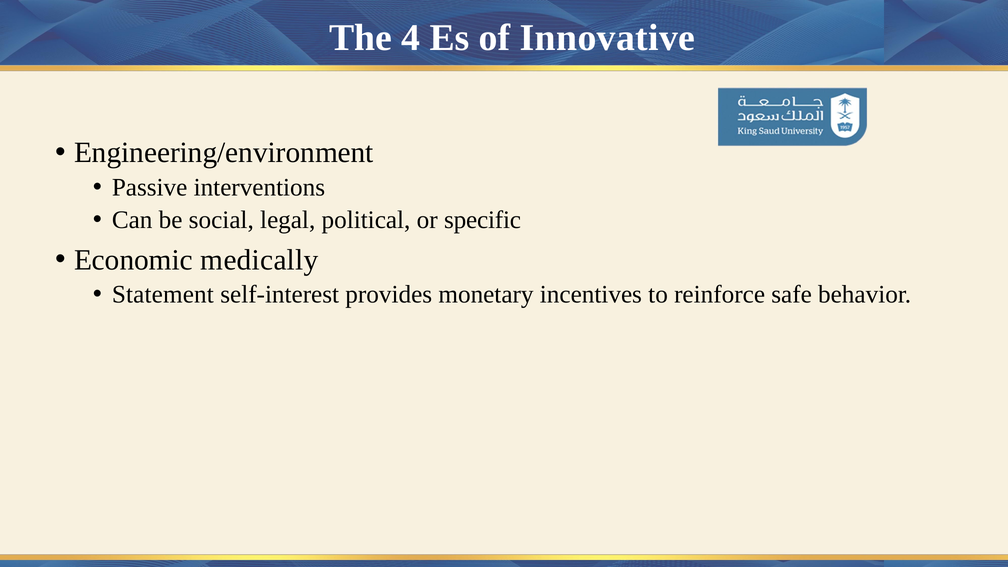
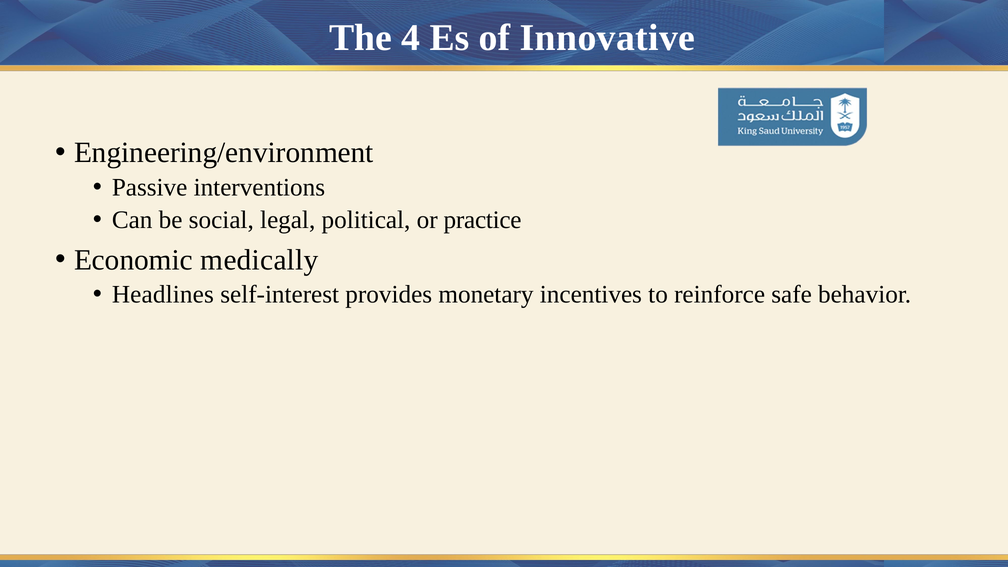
specific: specific -> practice
Statement: Statement -> Headlines
